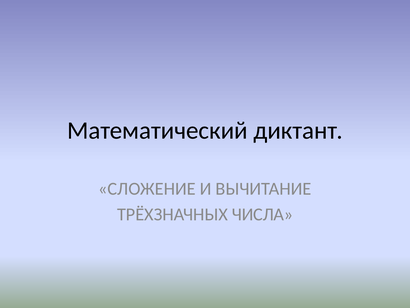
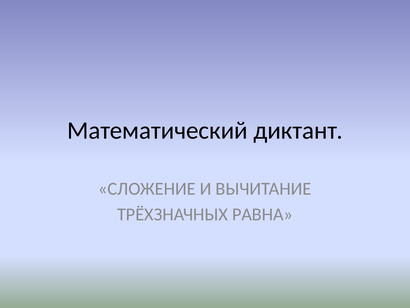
ЧИСЛА: ЧИСЛА -> РАВНА
